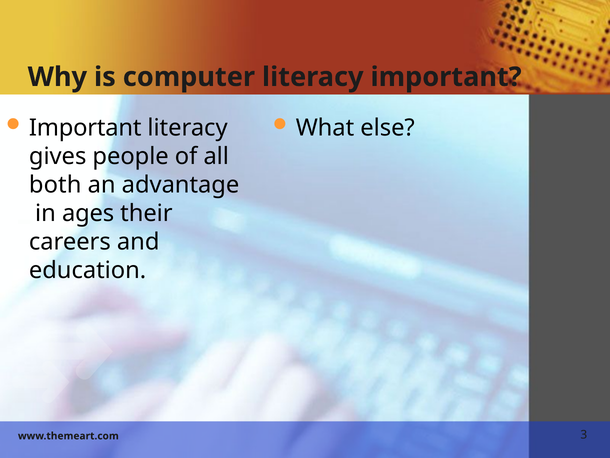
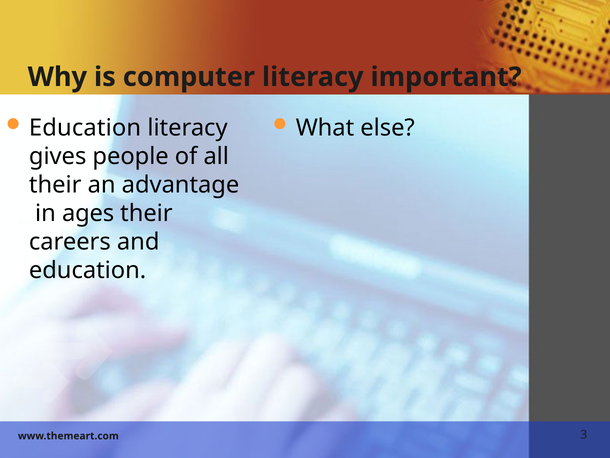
Important at (85, 128): Important -> Education
both at (55, 185): both -> their
